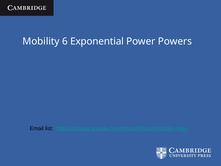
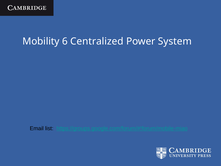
Exponential: Exponential -> Centralized
Powers: Powers -> System
